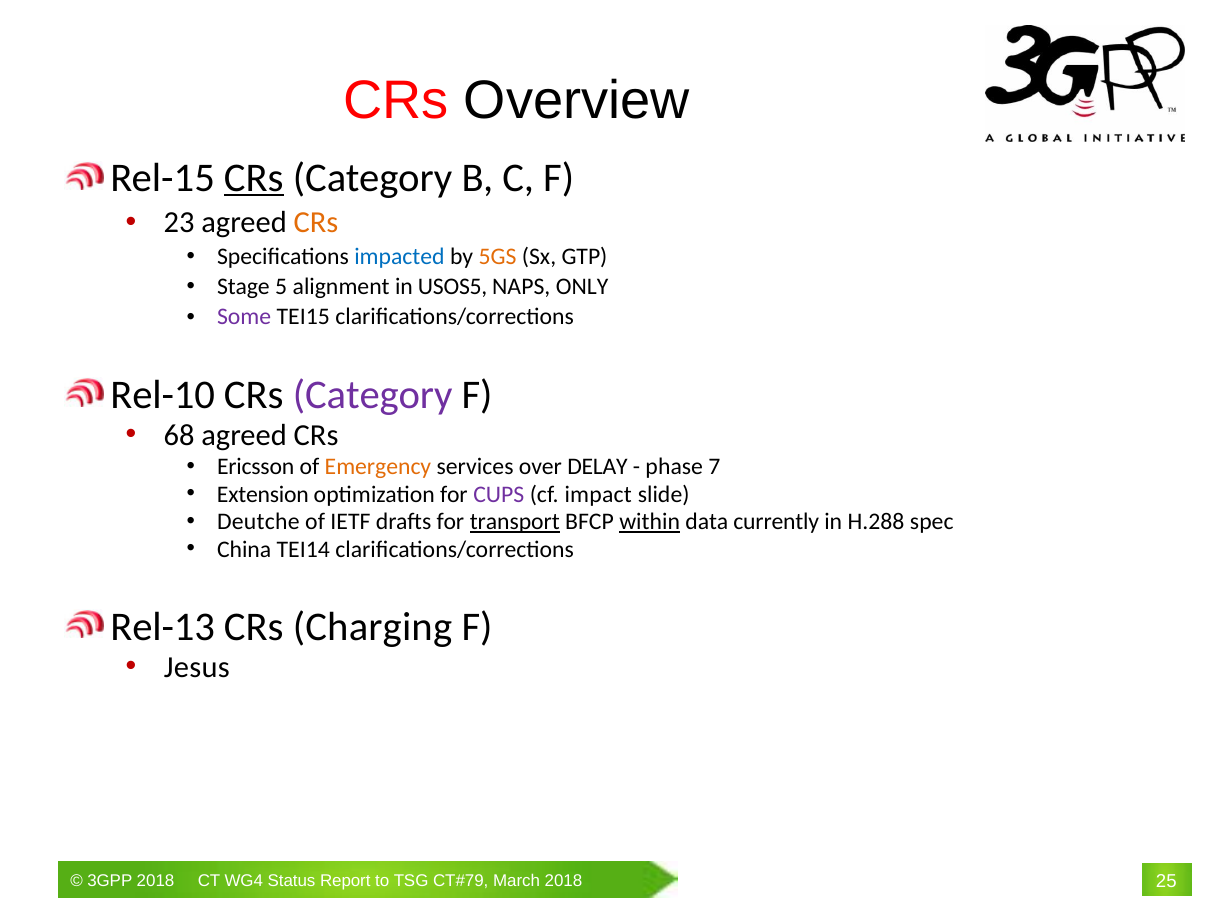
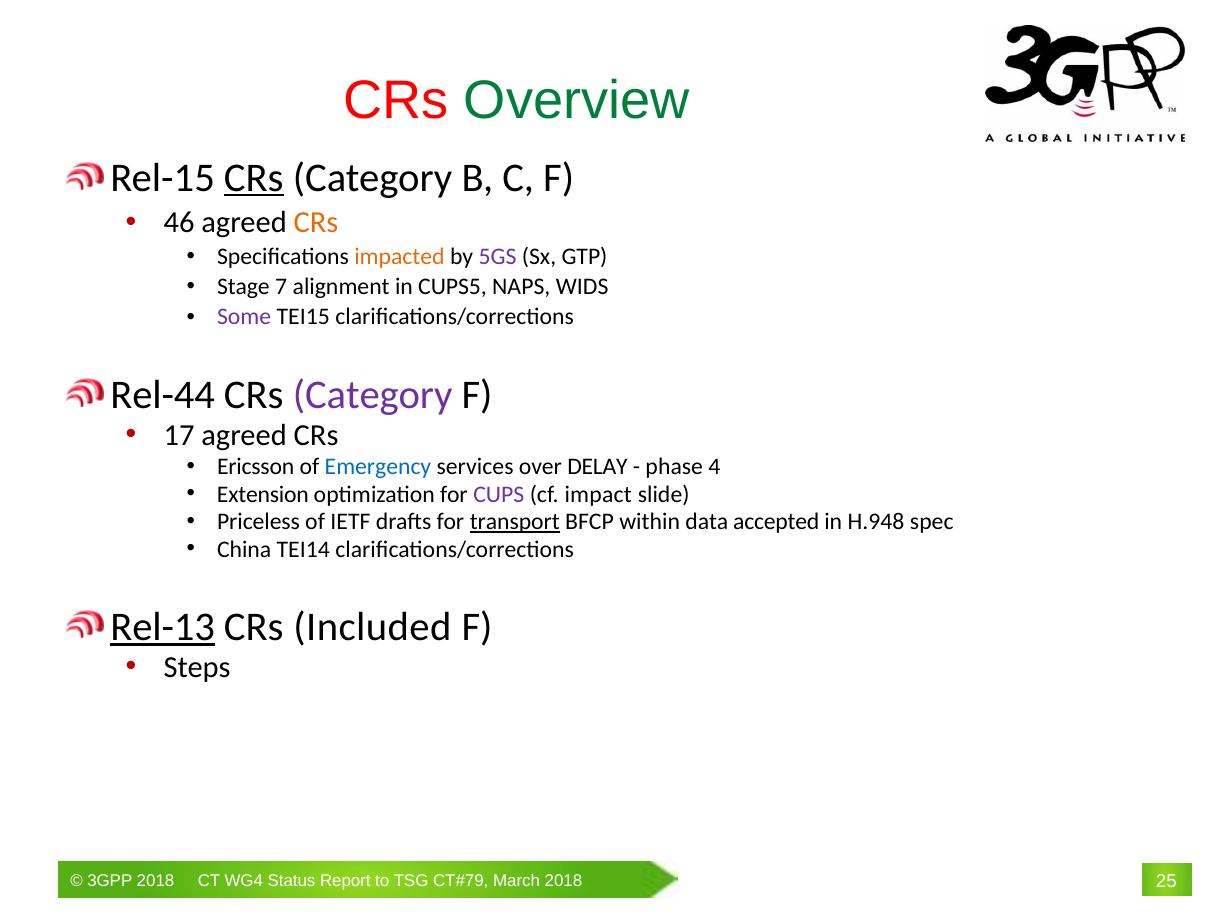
Overview colour: black -> green
23: 23 -> 46
impacted colour: blue -> orange
5GS colour: orange -> purple
5: 5 -> 7
USOS5: USOS5 -> CUPS5
ONLY: ONLY -> WIDS
Rel-10: Rel-10 -> Rel-44
68: 68 -> 17
Emergency colour: orange -> blue
7: 7 -> 4
Deutche: Deutche -> Priceless
within underline: present -> none
currently: currently -> accepted
H.288: H.288 -> H.948
Rel-13 underline: none -> present
Charging: Charging -> Included
Jesus: Jesus -> Steps
